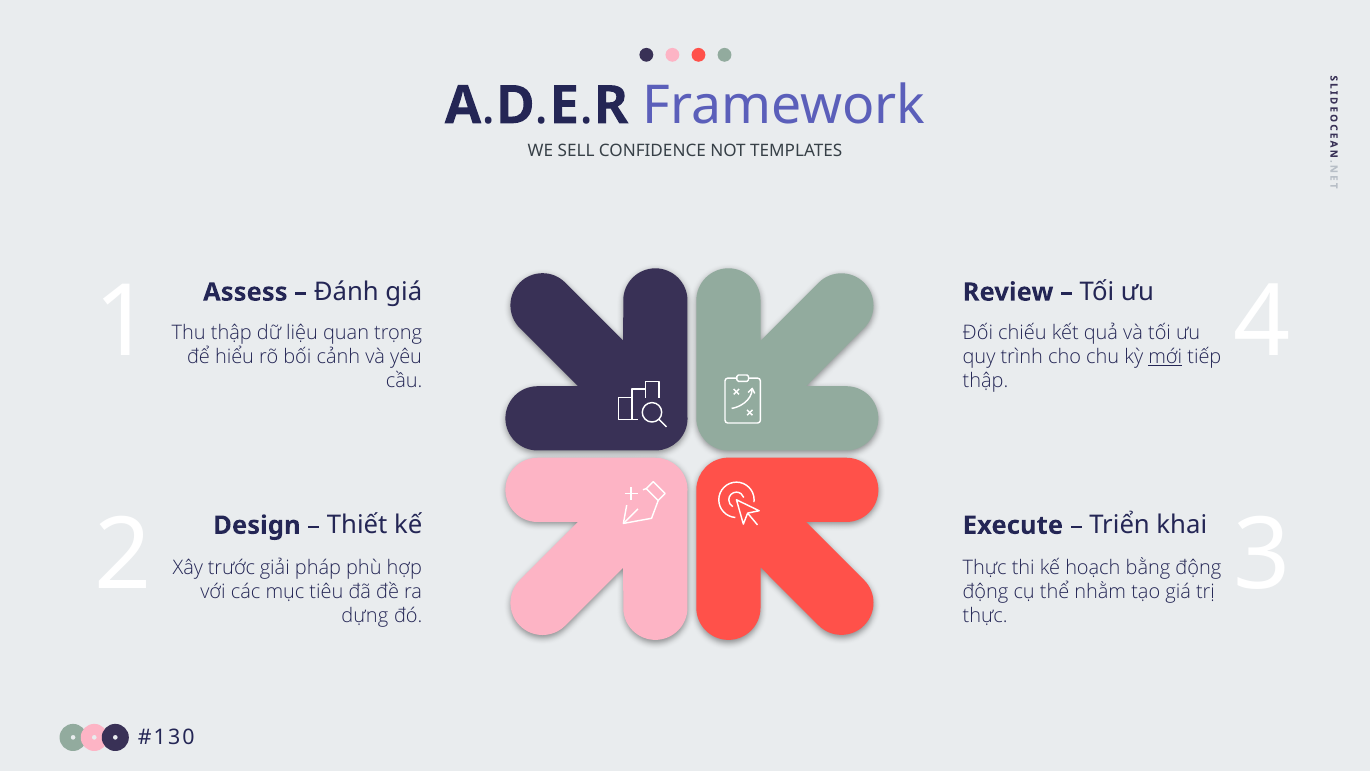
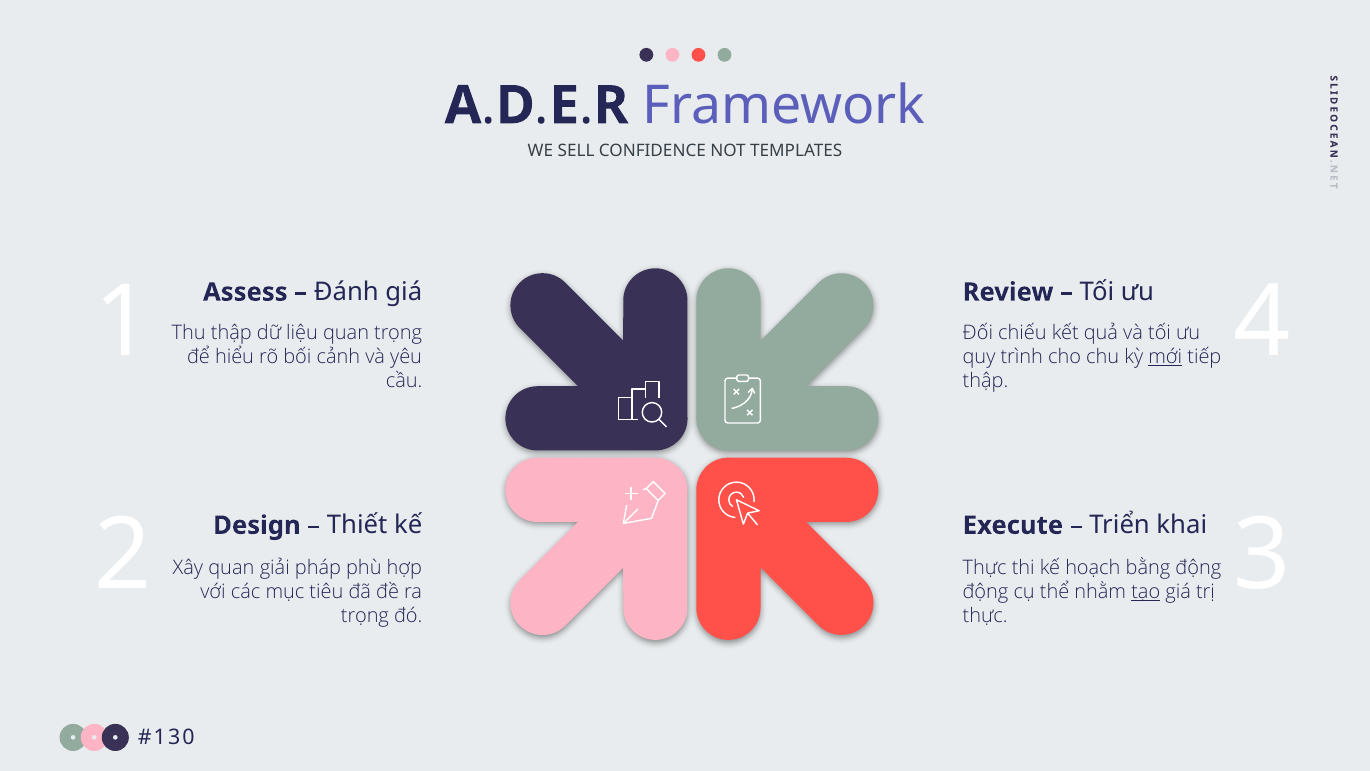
Xây trước: trước -> quan
tạo underline: none -> present
dựng at (365, 615): dựng -> trọng
